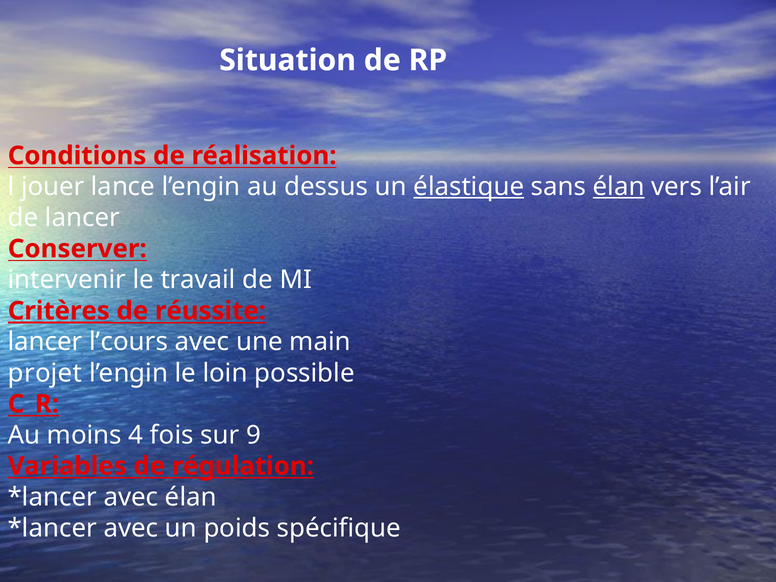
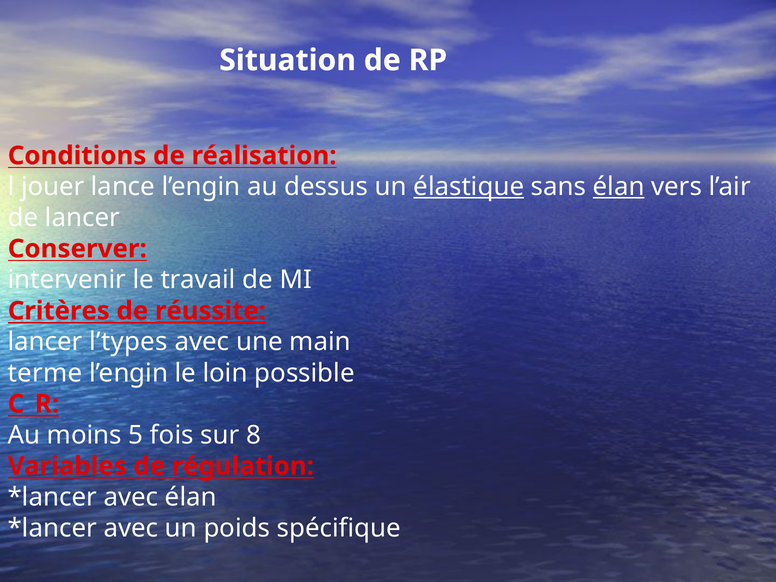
Critères underline: present -> none
réussite underline: none -> present
l’cours: l’cours -> l’types
projet: projet -> terme
4: 4 -> 5
9: 9 -> 8
